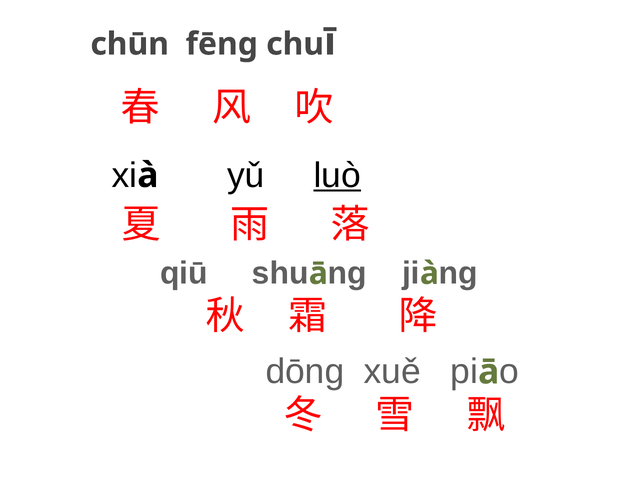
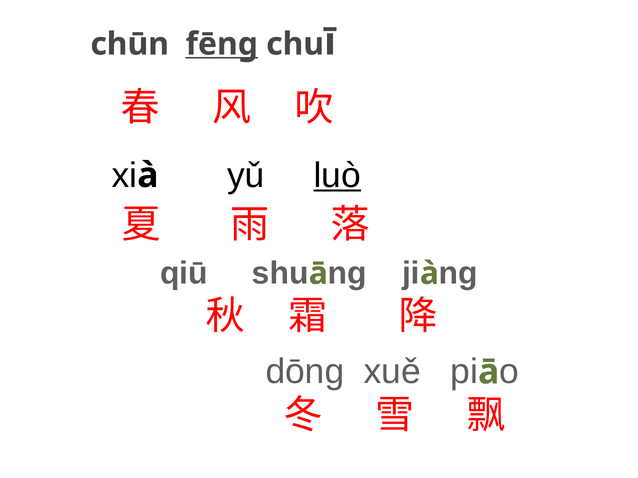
fēng underline: none -> present
